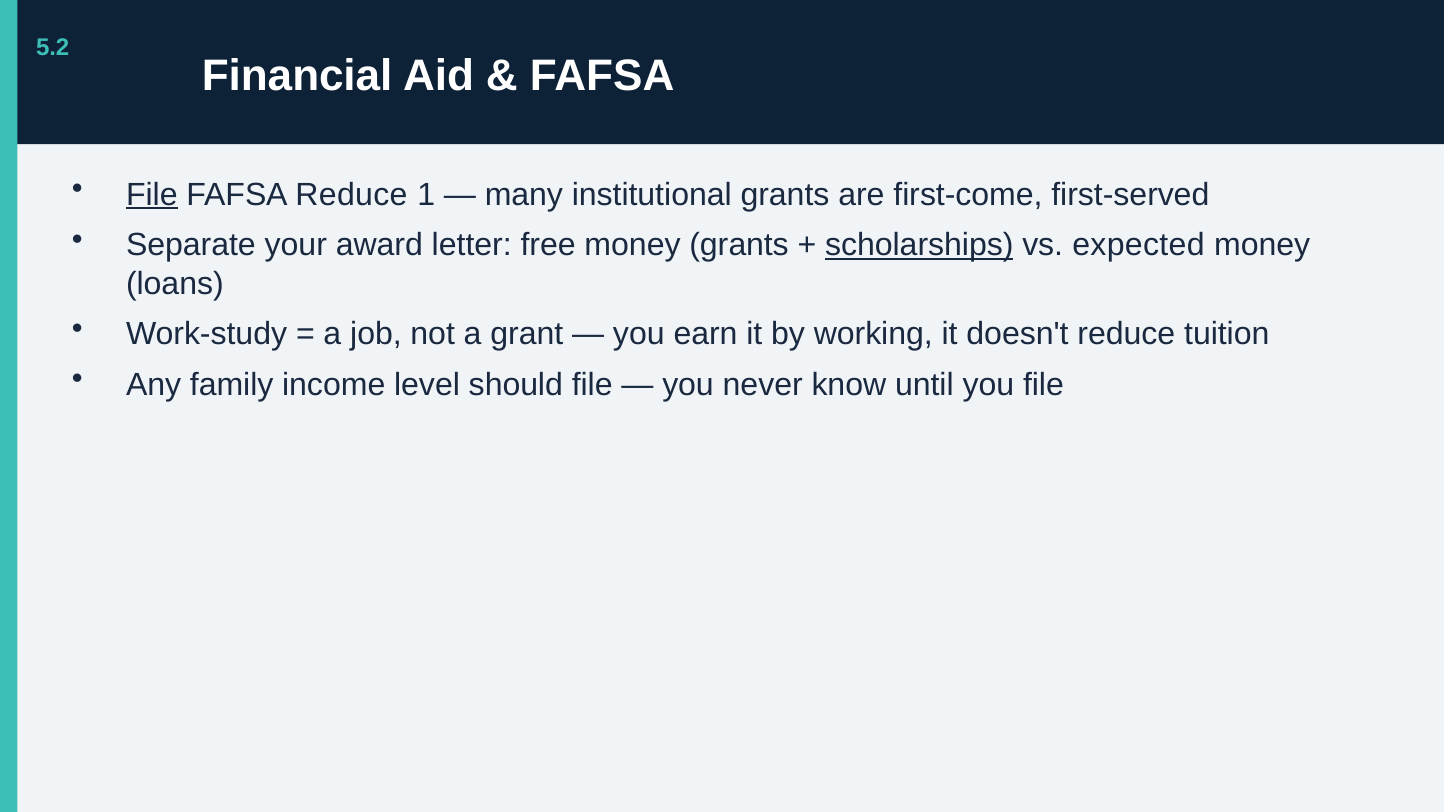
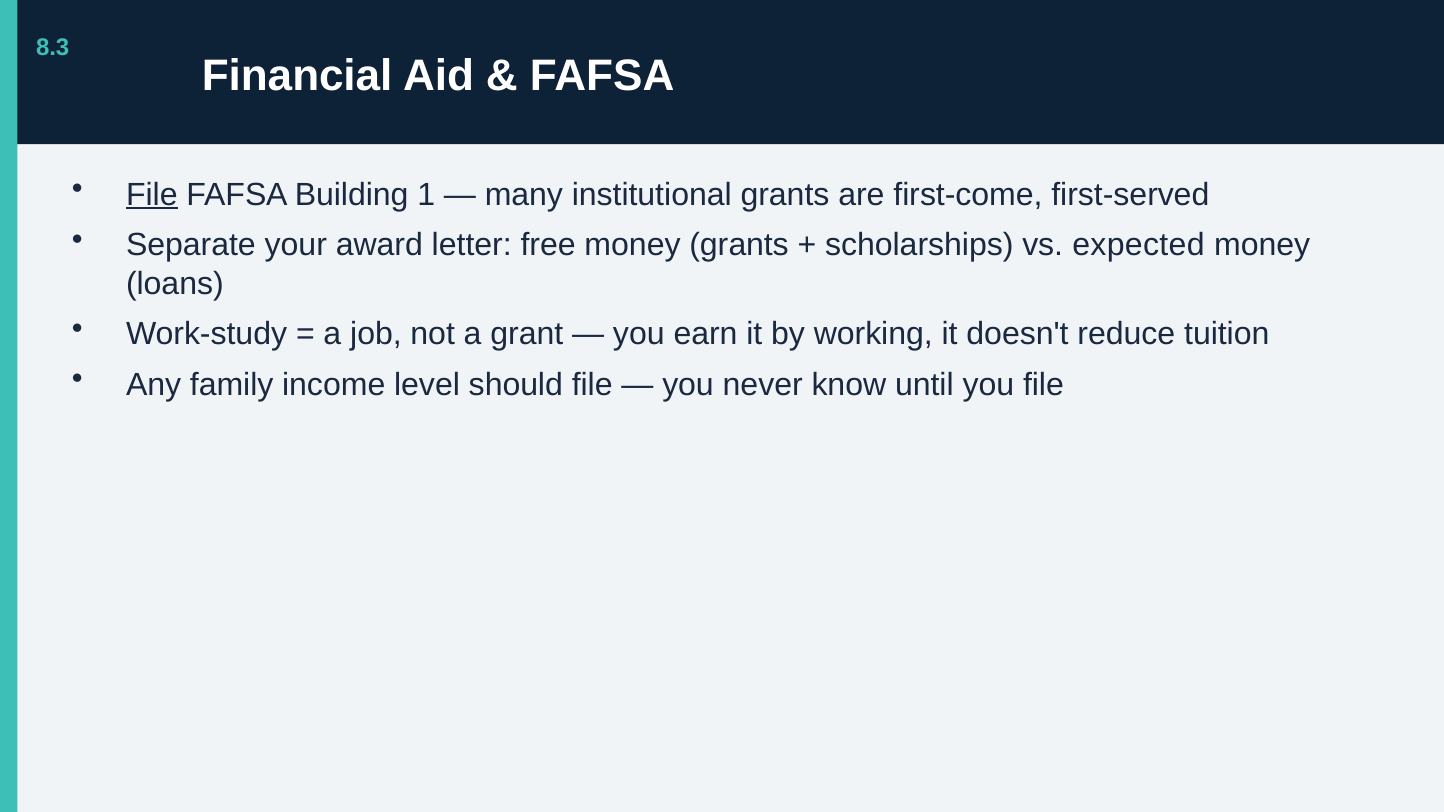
5.2: 5.2 -> 8.3
FAFSA Reduce: Reduce -> Building
scholarships underline: present -> none
